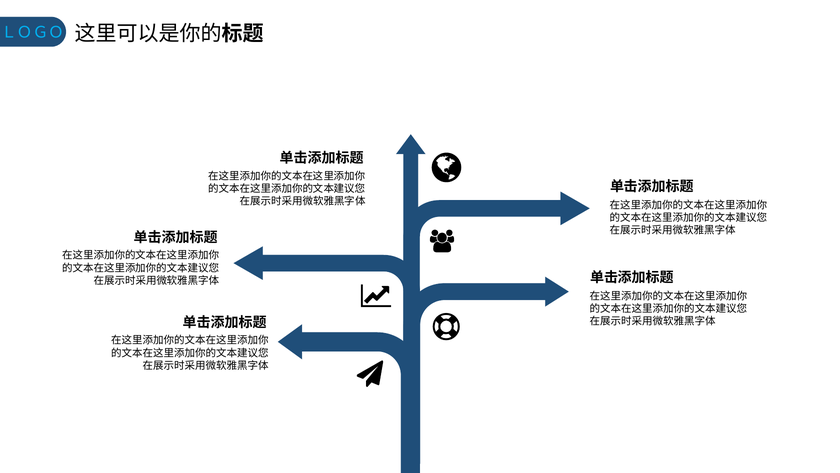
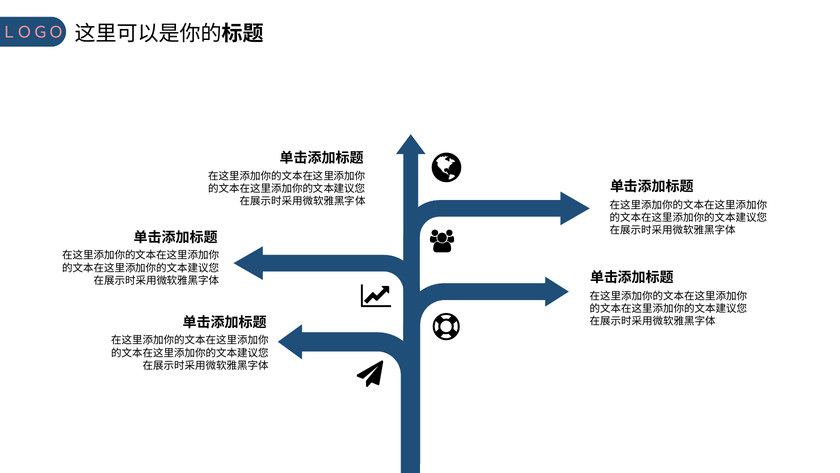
ＬＯＧＯ colour: light blue -> pink
